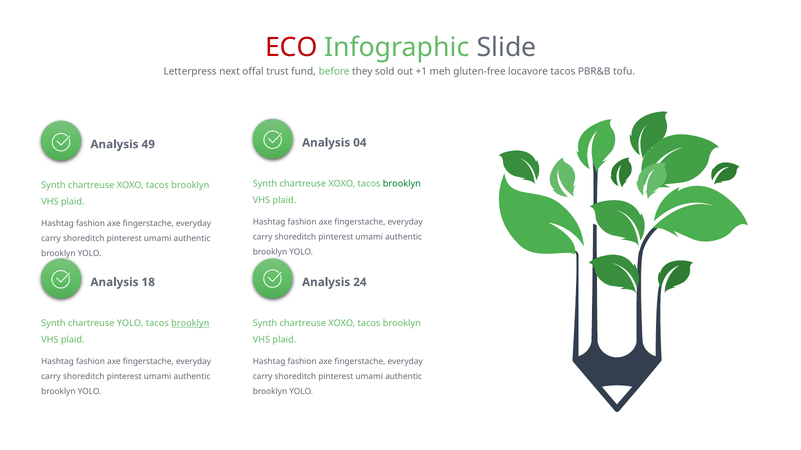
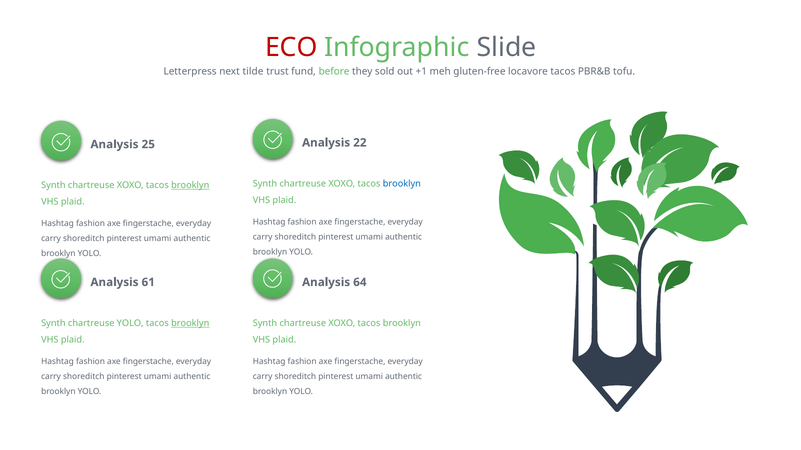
offal: offal -> tilde
04: 04 -> 22
49: 49 -> 25
brooklyn at (402, 184) colour: green -> blue
brooklyn at (190, 186) underline: none -> present
18: 18 -> 61
24: 24 -> 64
